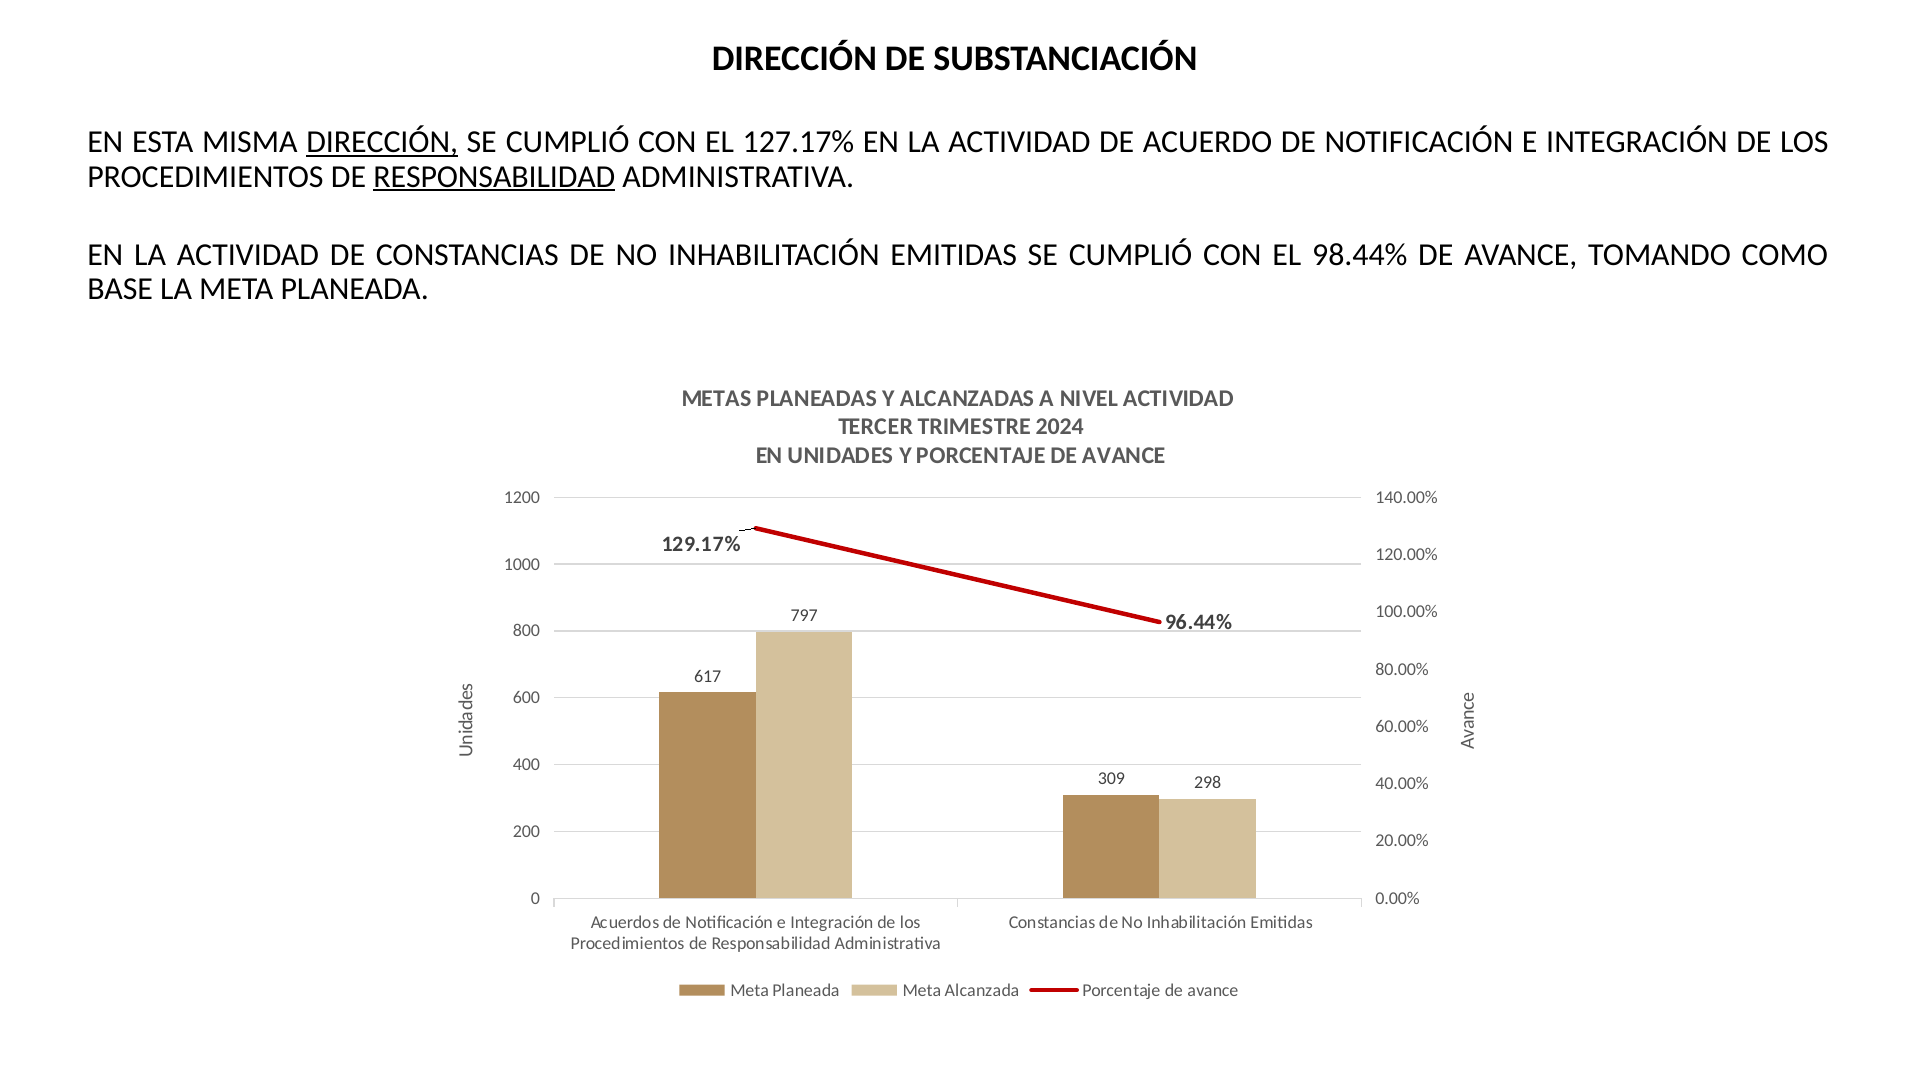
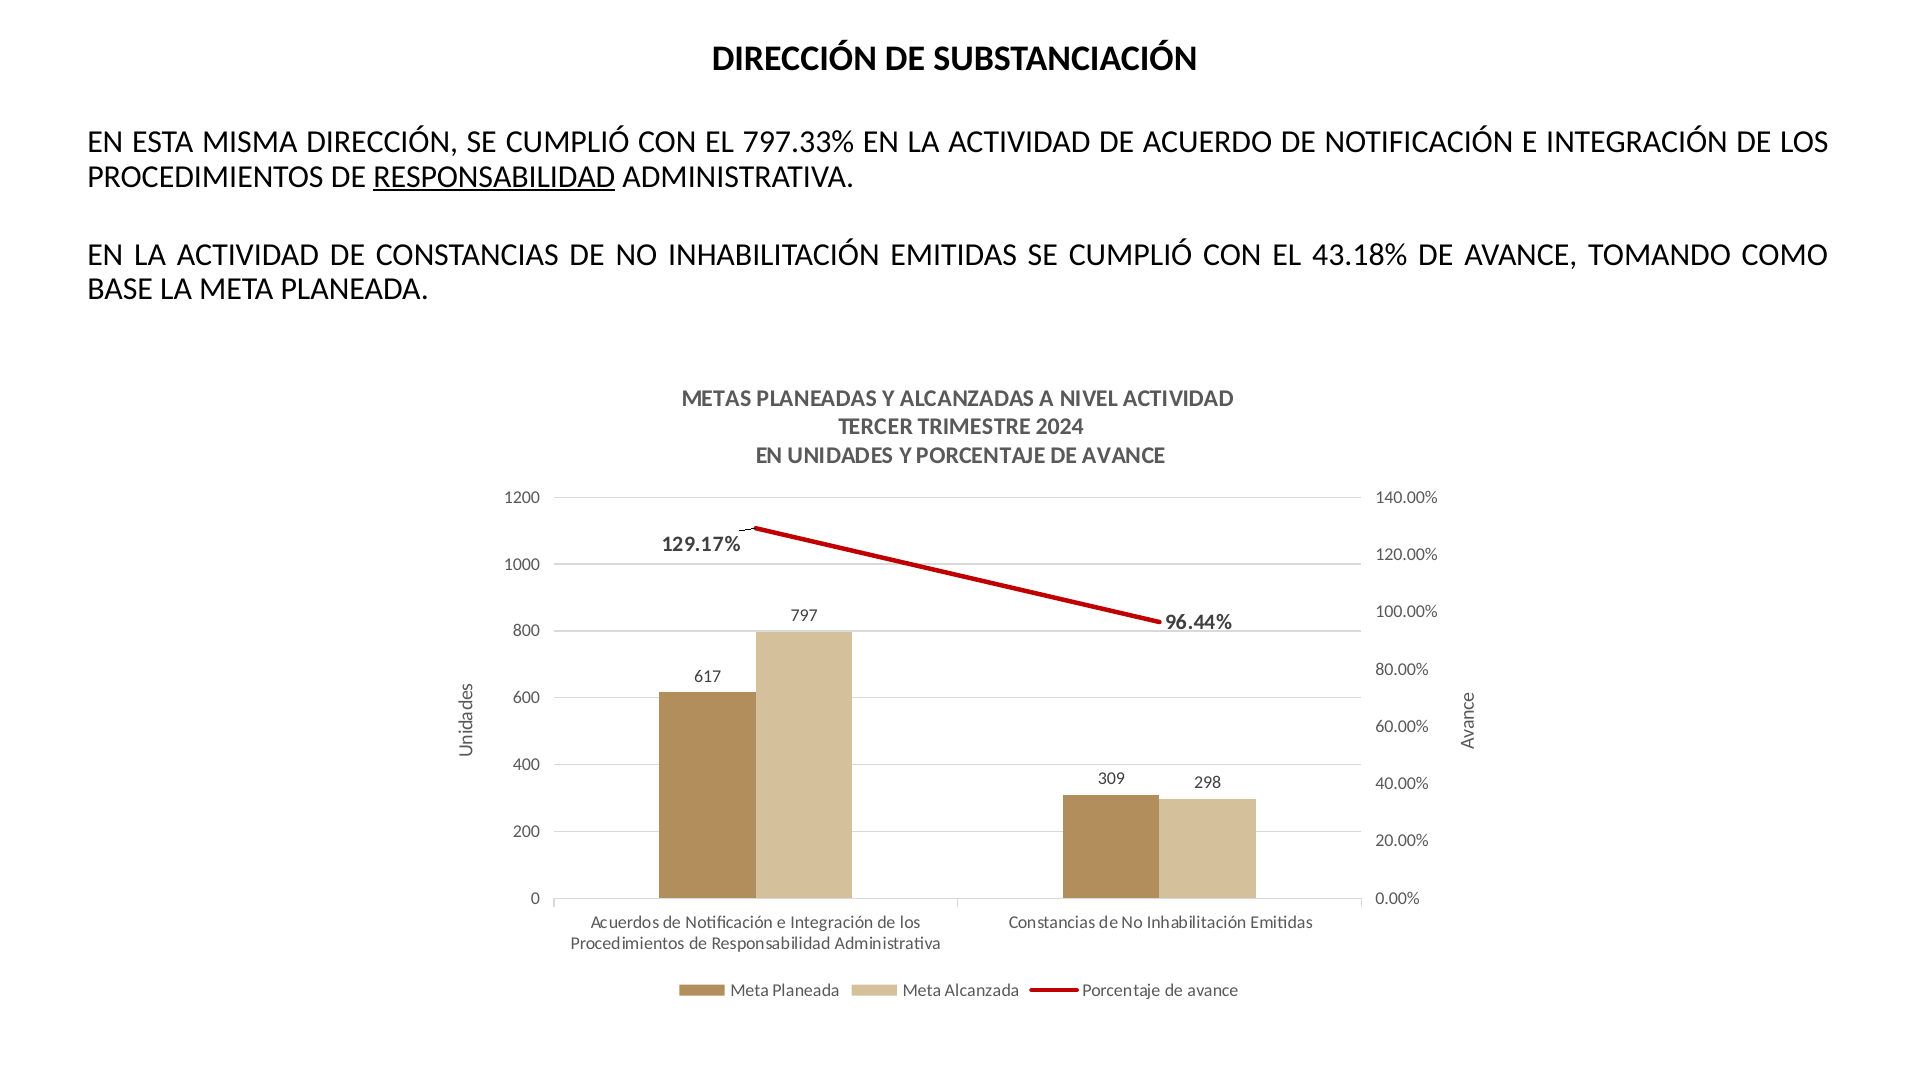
DIRECCIÓN at (382, 142) underline: present -> none
127.17%: 127.17% -> 797.33%
98.44%: 98.44% -> 43.18%
